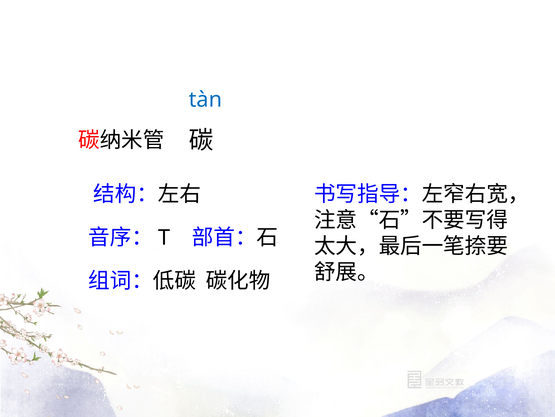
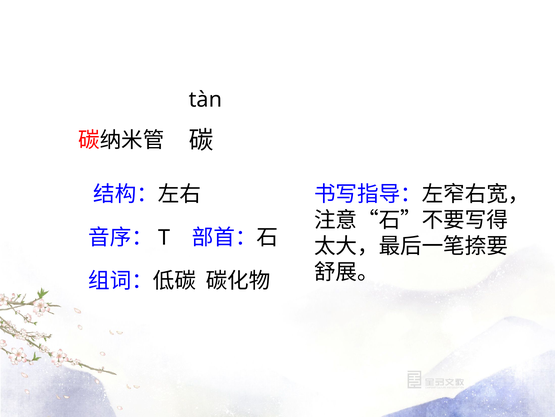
tàn colour: blue -> black
